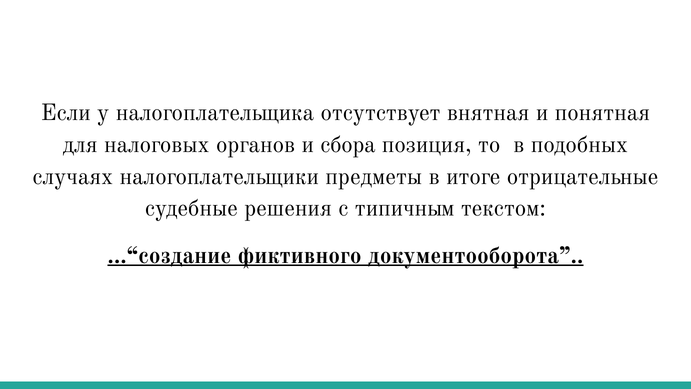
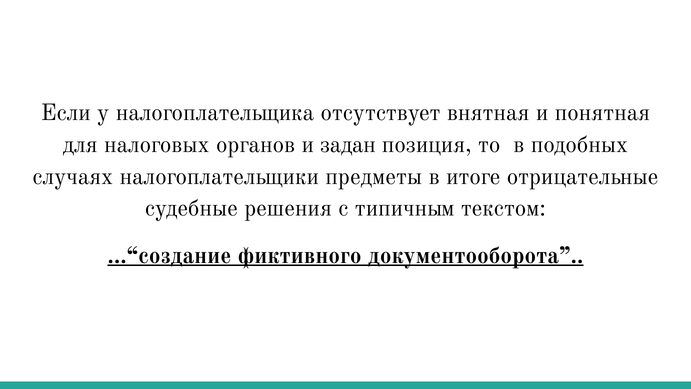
сбора: сбора -> задан
